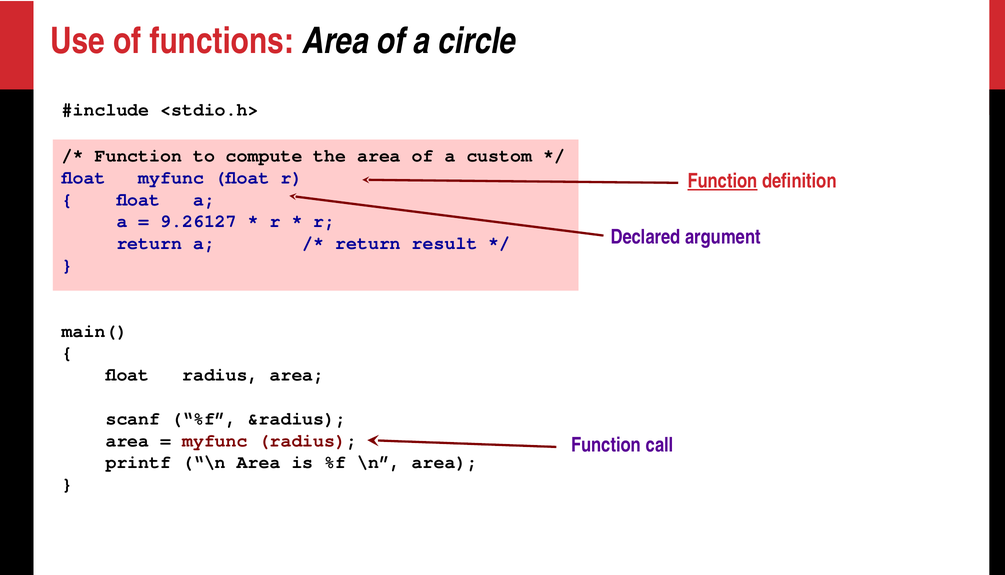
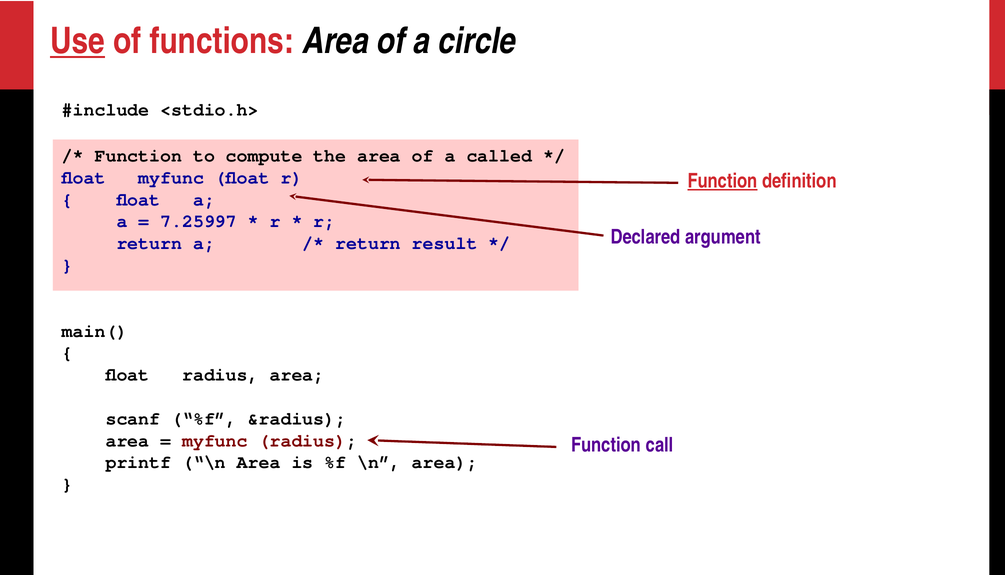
Use underline: none -> present
custom: custom -> called
9.26127: 9.26127 -> 7.25997
